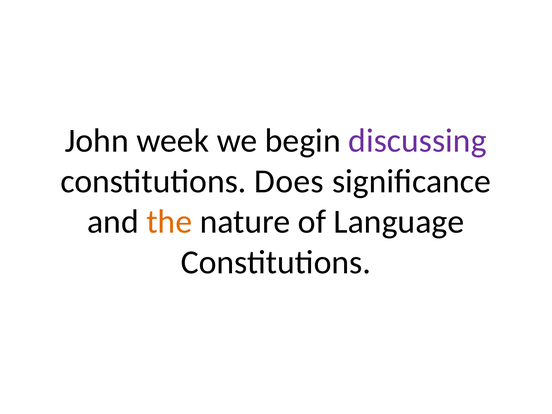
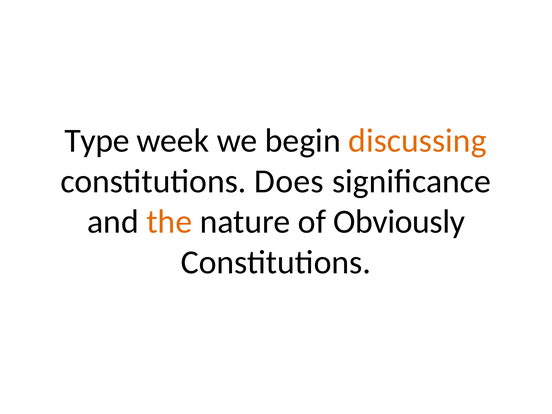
John: John -> Type
discussing colour: purple -> orange
Language: Language -> Obviously
